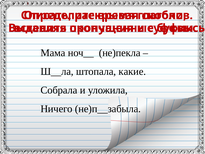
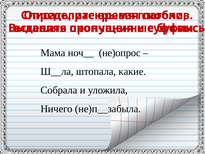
не)пекла: не)пекла -> не)опрос
